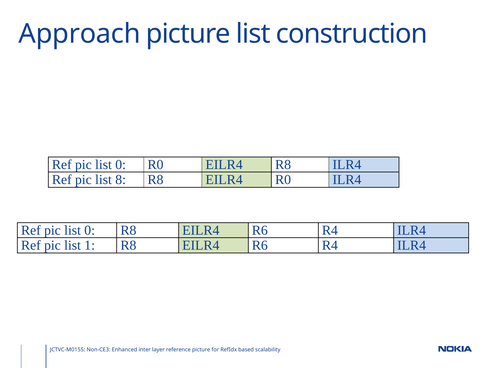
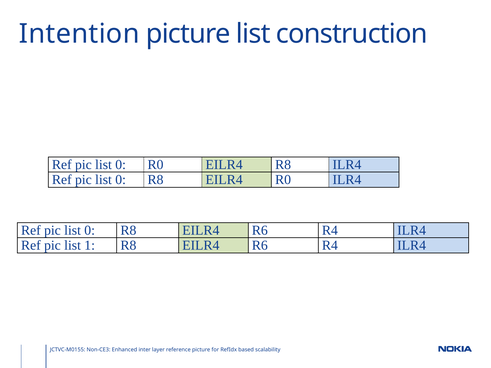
Approach: Approach -> Intention
8 at (121, 180): 8 -> 0
